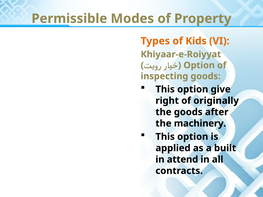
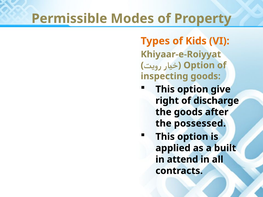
originally: originally -> discharge
machinery: machinery -> possessed
